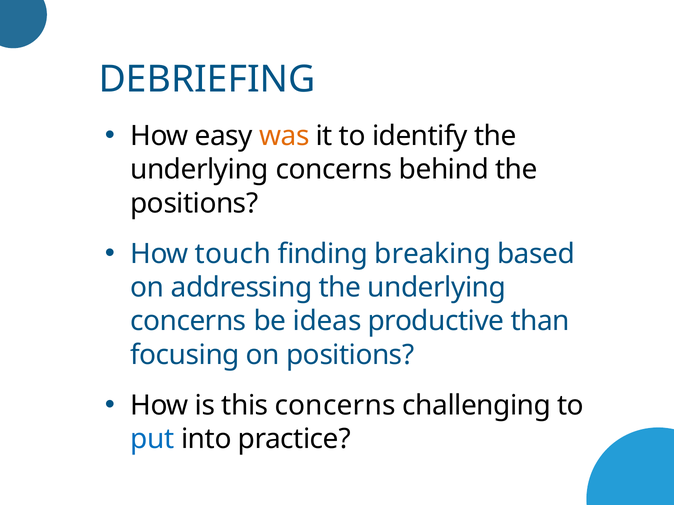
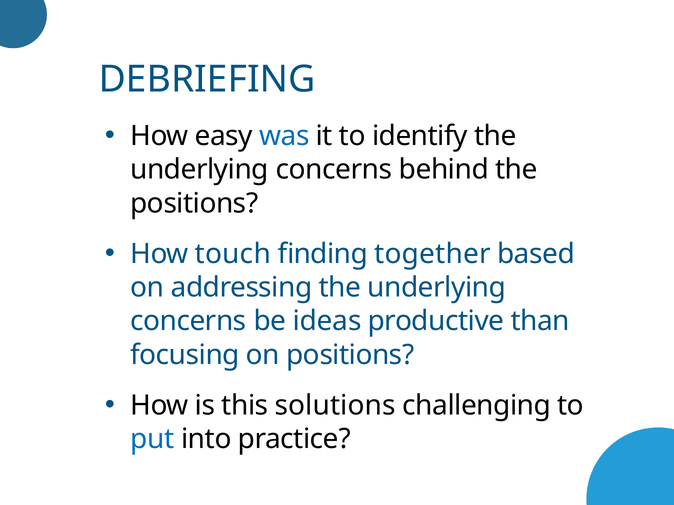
was colour: orange -> blue
breaking: breaking -> together
this concerns: concerns -> solutions
